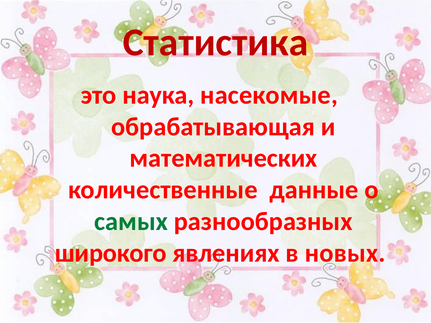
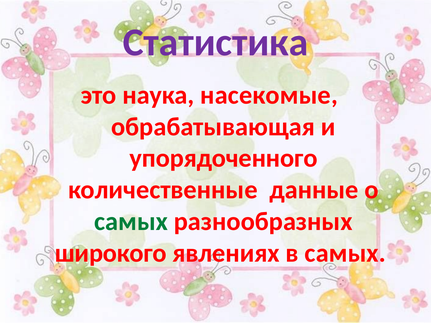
Статистика colour: red -> purple
математических: математических -> упорядоченного
в новых: новых -> самых
